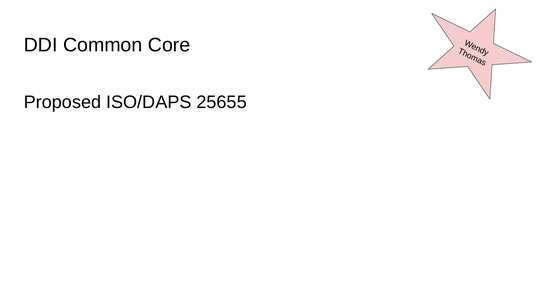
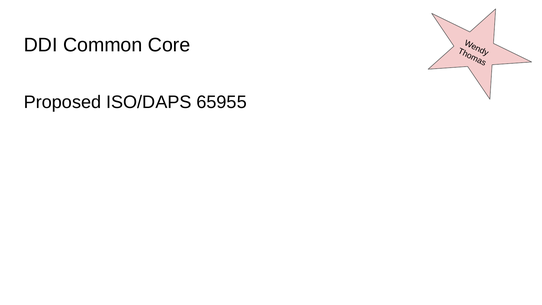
25655: 25655 -> 65955
